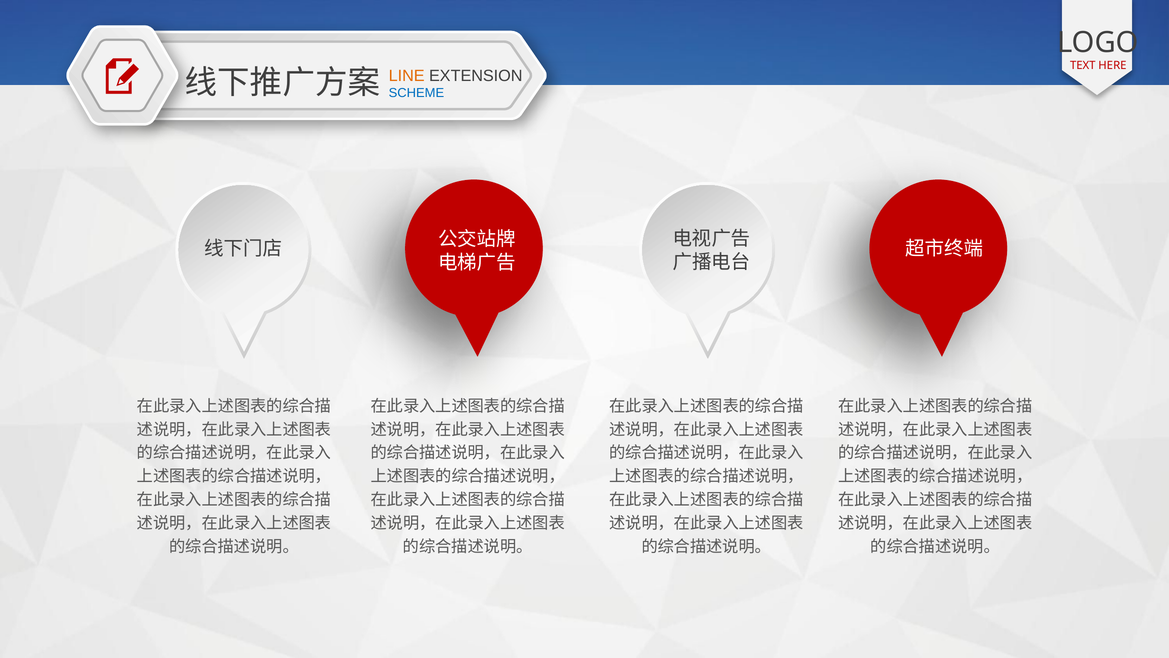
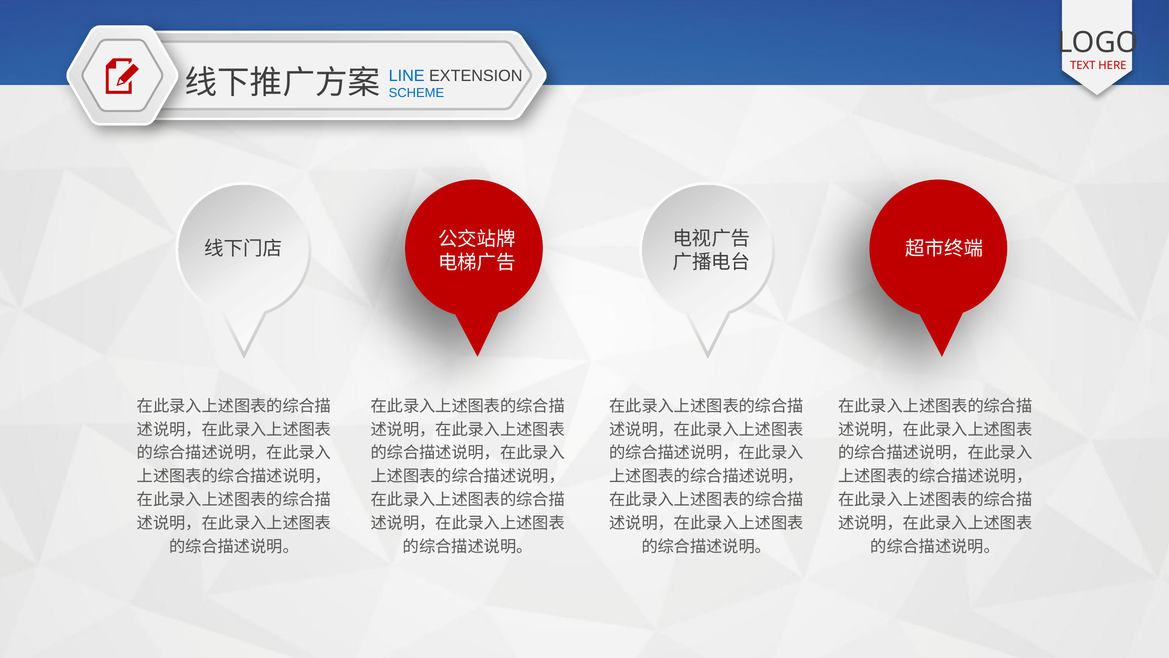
LINE colour: orange -> blue
